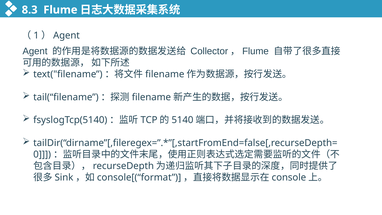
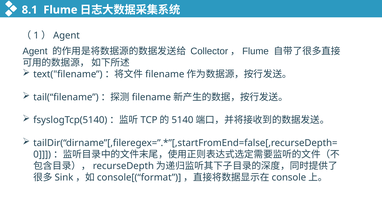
8.3: 8.3 -> 8.1
